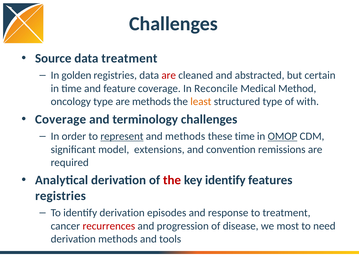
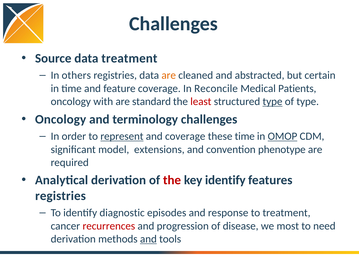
golden: golden -> others
are at (169, 75) colour: red -> orange
Method: Method -> Patients
oncology type: type -> with
are methods: methods -> standard
least colour: orange -> red
type at (273, 102) underline: none -> present
of with: with -> type
Coverage at (61, 119): Coverage -> Oncology
and methods: methods -> coverage
remissions: remissions -> phenotype
identify derivation: derivation -> diagnostic
and at (148, 239) underline: none -> present
